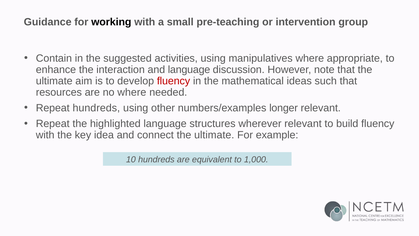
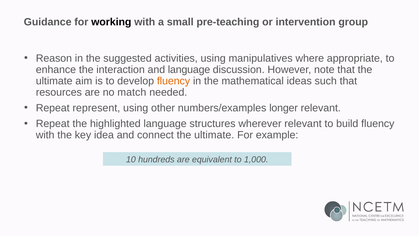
Contain: Contain -> Reason
fluency at (174, 81) colour: red -> orange
no where: where -> match
Repeat hundreds: hundreds -> represent
